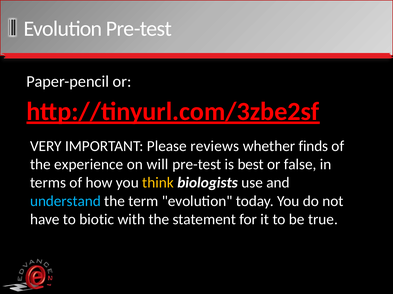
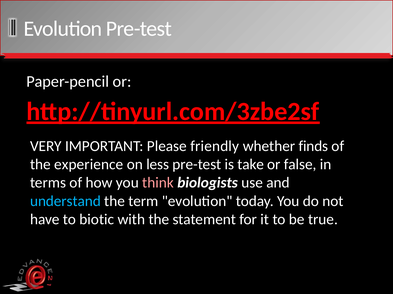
reviews: reviews -> friendly
will: will -> less
best: best -> take
think colour: yellow -> pink
